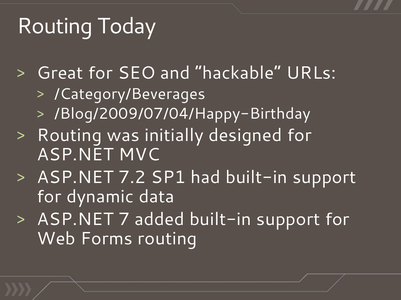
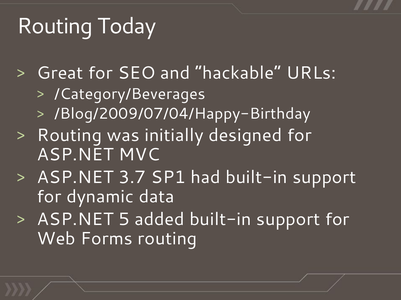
7.2: 7.2 -> 3.7
7: 7 -> 5
